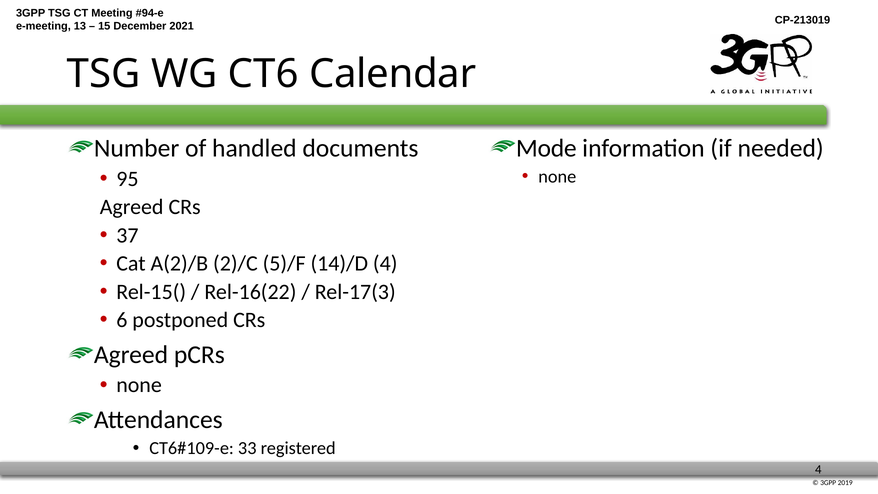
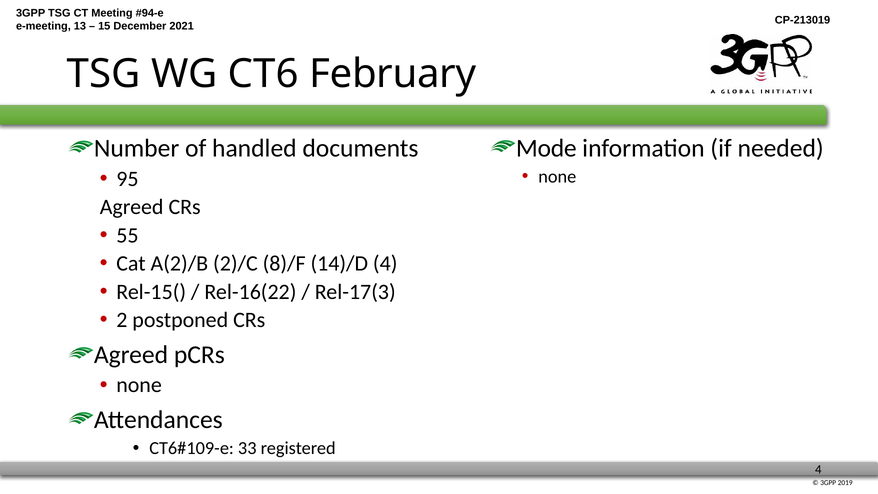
Calendar: Calendar -> February
37: 37 -> 55
5)/F: 5)/F -> 8)/F
6: 6 -> 2
